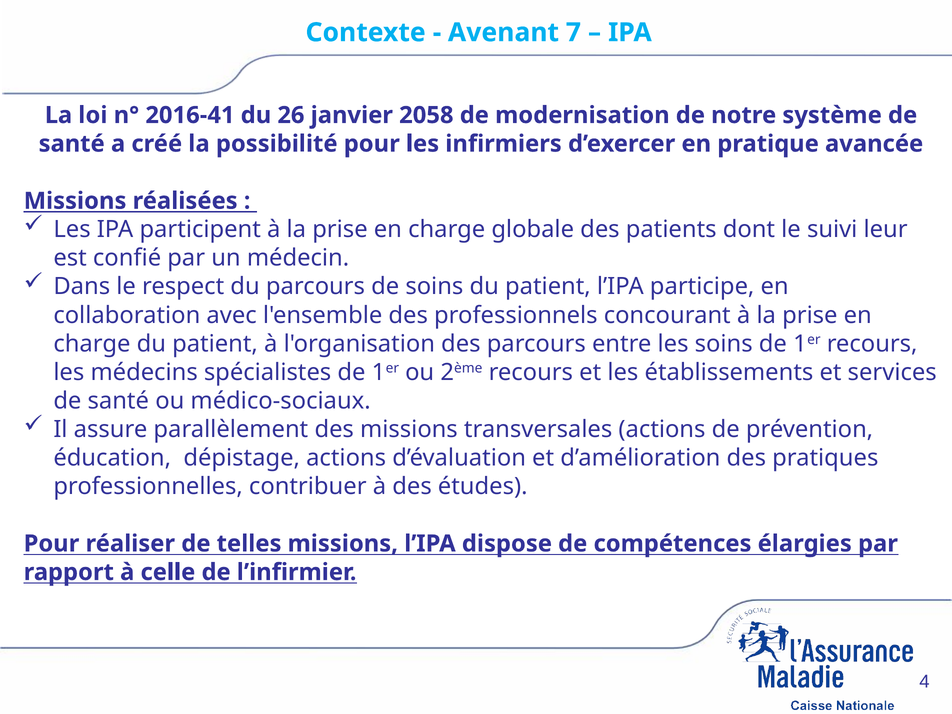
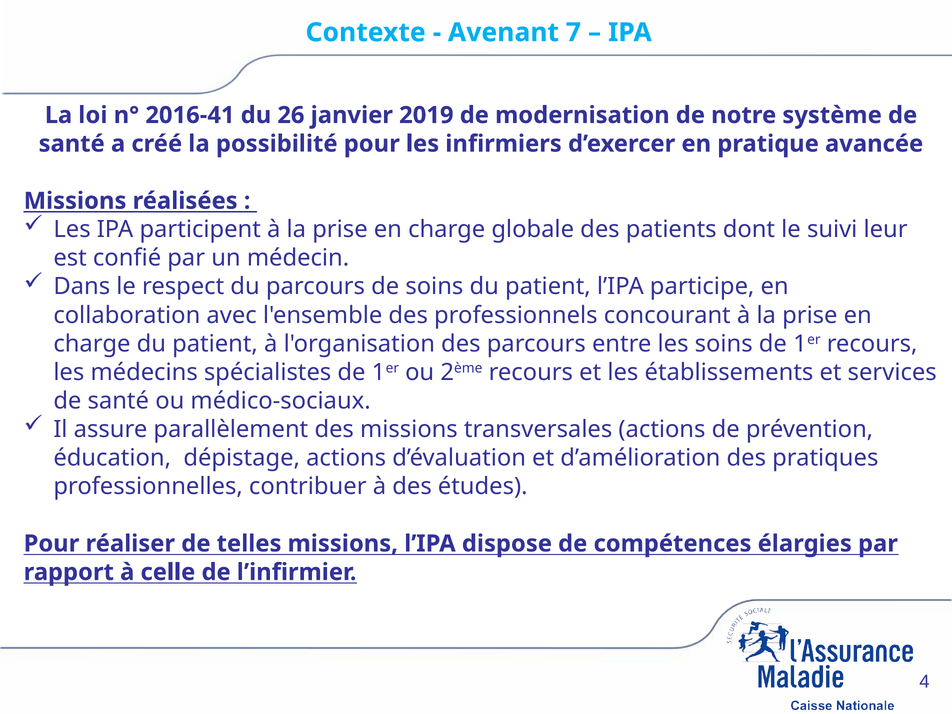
2058: 2058 -> 2019
